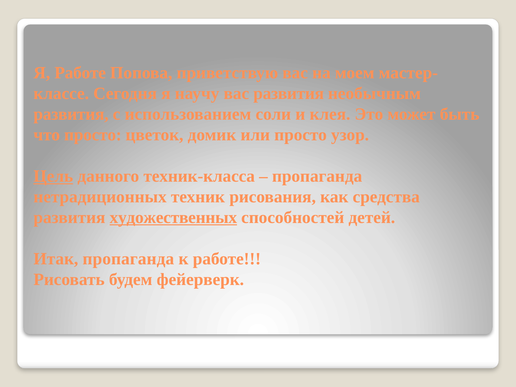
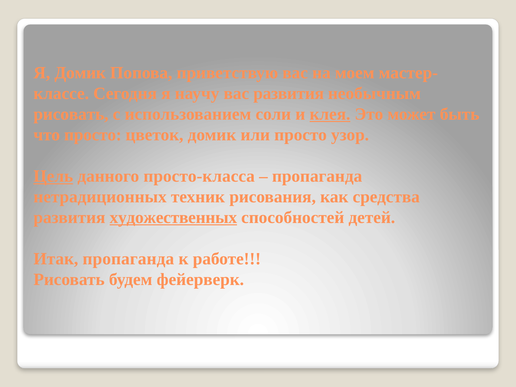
Я Работе: Работе -> Домик
развития at (71, 114): развития -> рисовать
клея underline: none -> present
техник-класса: техник-класса -> просто-класса
